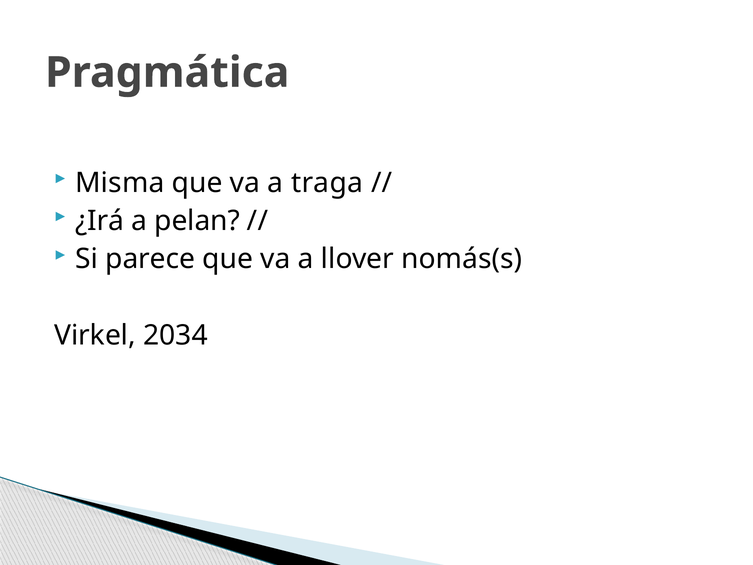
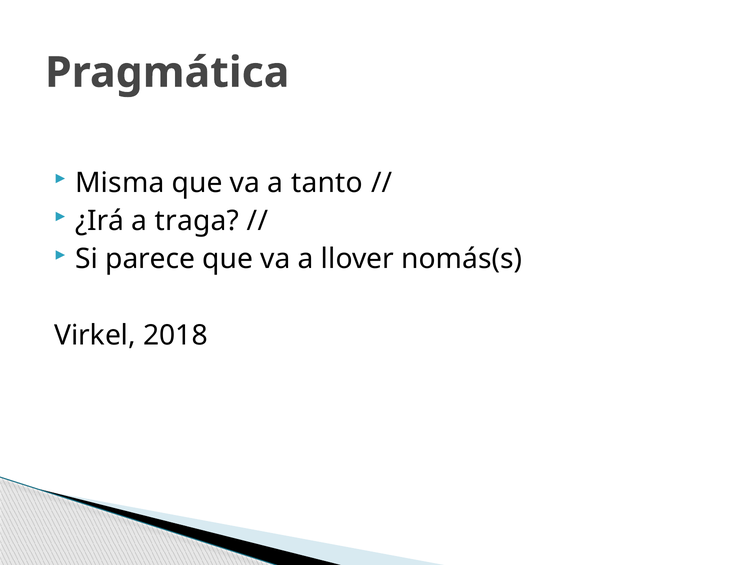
traga: traga -> tanto
pelan: pelan -> traga
2034: 2034 -> 2018
